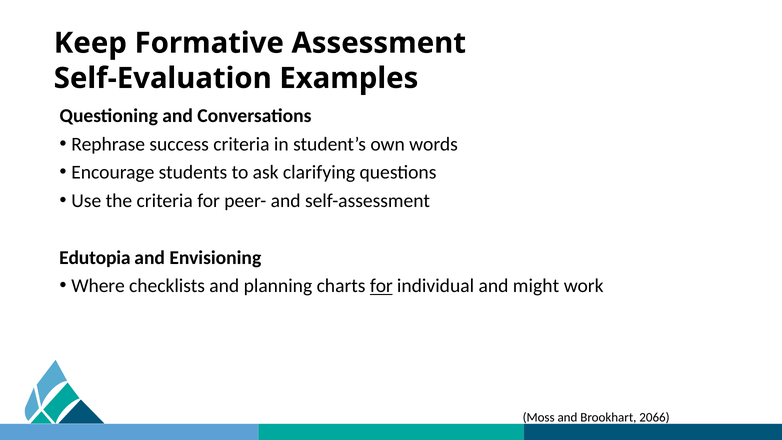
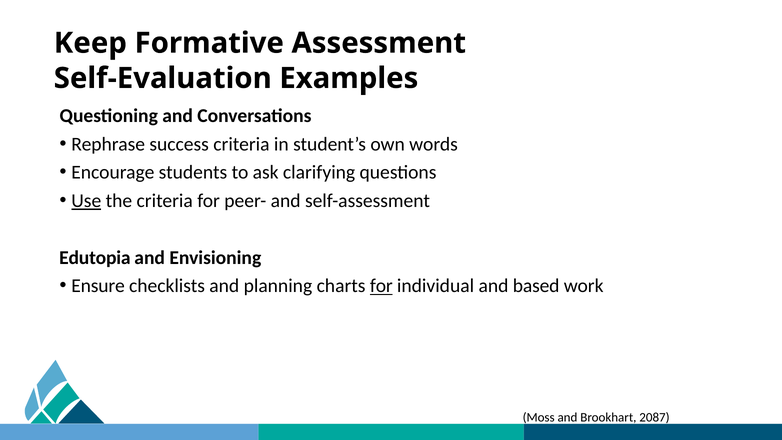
Use underline: none -> present
Where: Where -> Ensure
might: might -> based
2066: 2066 -> 2087
